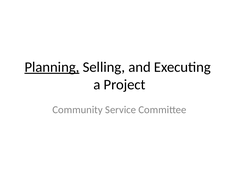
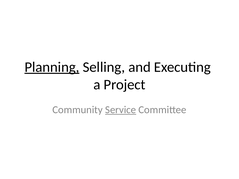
Service underline: none -> present
